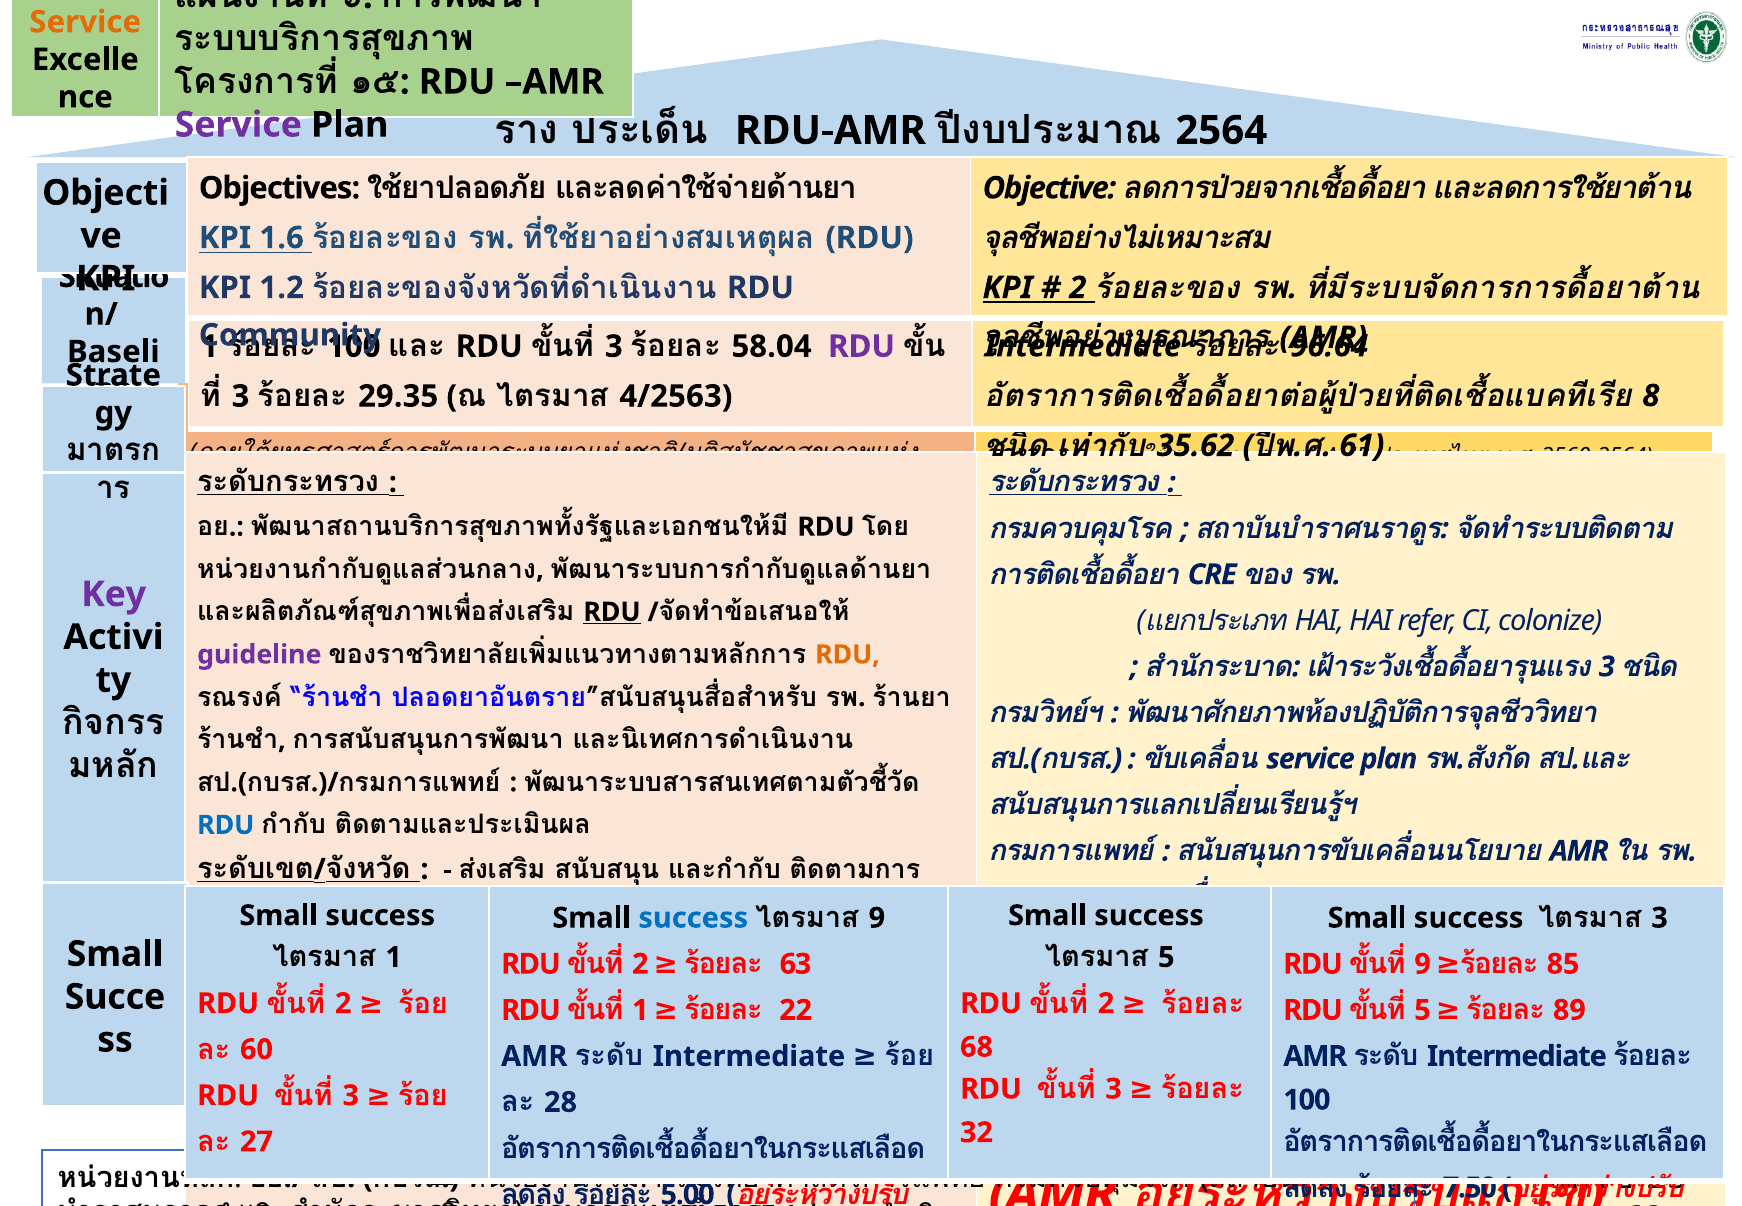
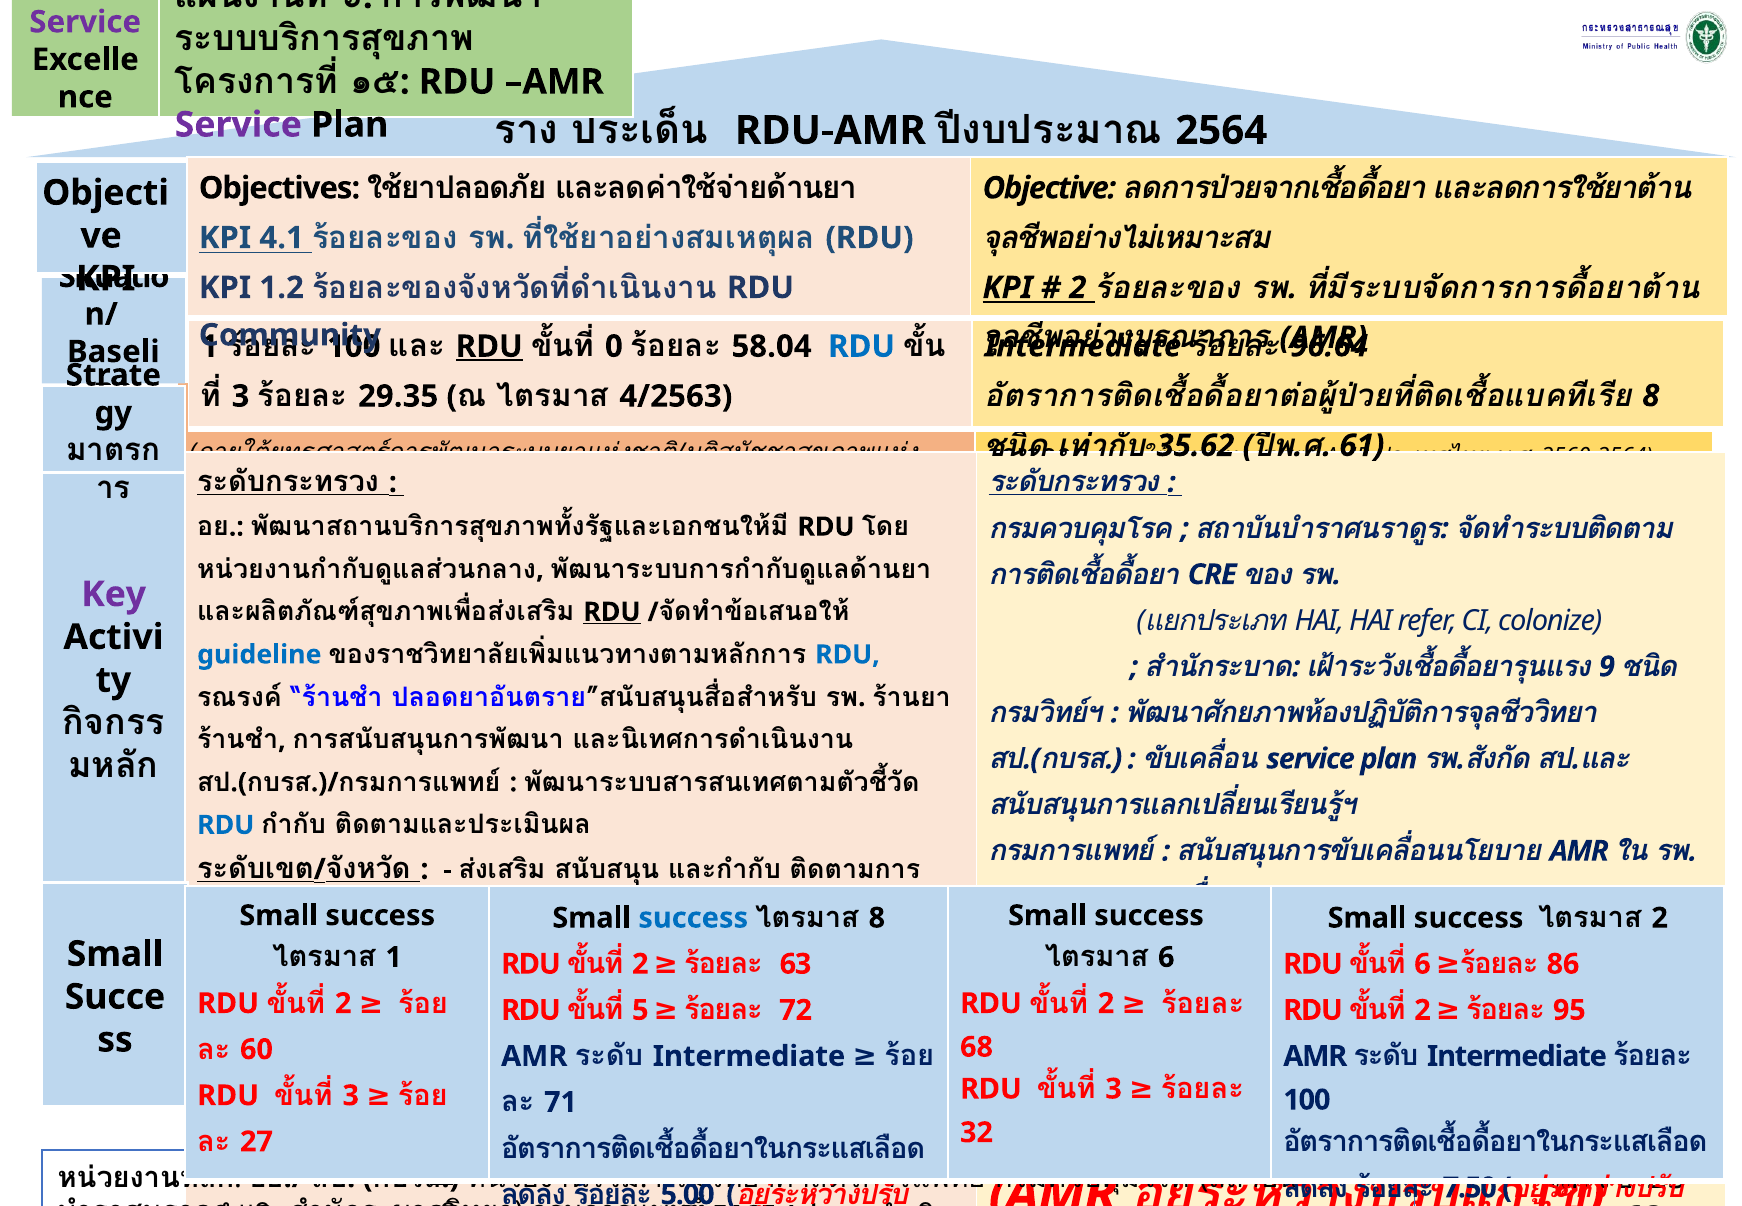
Service at (85, 22) colour: orange -> purple
1.6: 1.6 -> 4.1
RDU at (489, 346) underline: none -> present
3 at (614, 346): 3 -> 0
RDU at (862, 346) colour: purple -> blue
guideline colour: purple -> blue
RDU at (847, 655) colour: orange -> blue
3 at (1607, 667): 3 -> 9
9 at (877, 918): 9 -> 8
3 at (1660, 918): 3 -> 2
5 at (1166, 957): 5 -> 6
9 at (1423, 964): 9 -> 6
85: 85 -> 86
1 at (640, 1010): 1 -> 5
22: 22 -> 72
5 at (1423, 1010): 5 -> 2
89: 89 -> 95
28: 28 -> 71
